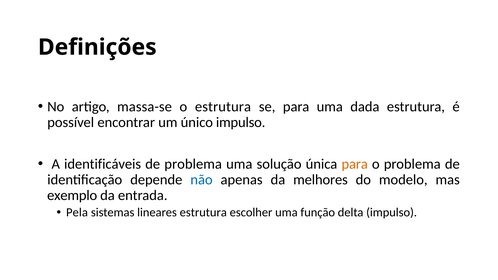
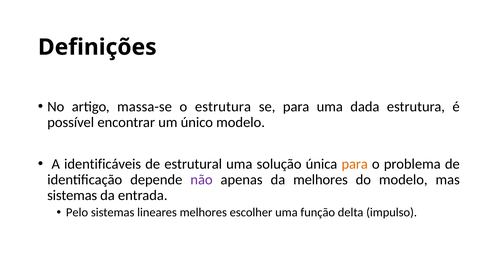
único impulso: impulso -> modelo
de problema: problema -> estrutural
não colour: blue -> purple
exemplo at (72, 195): exemplo -> sistemas
Pela: Pela -> Pelo
lineares estrutura: estrutura -> melhores
